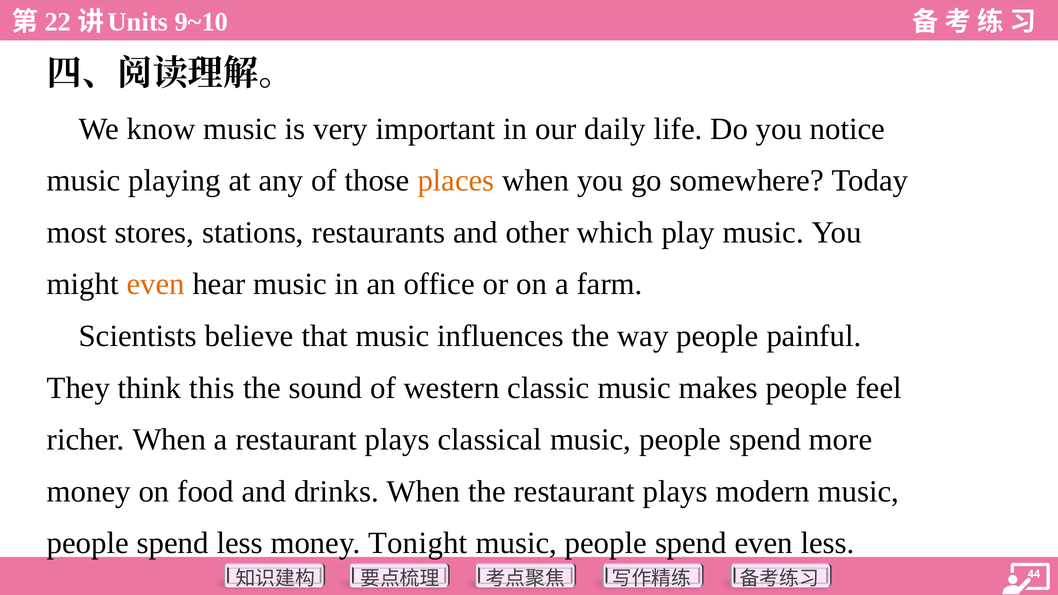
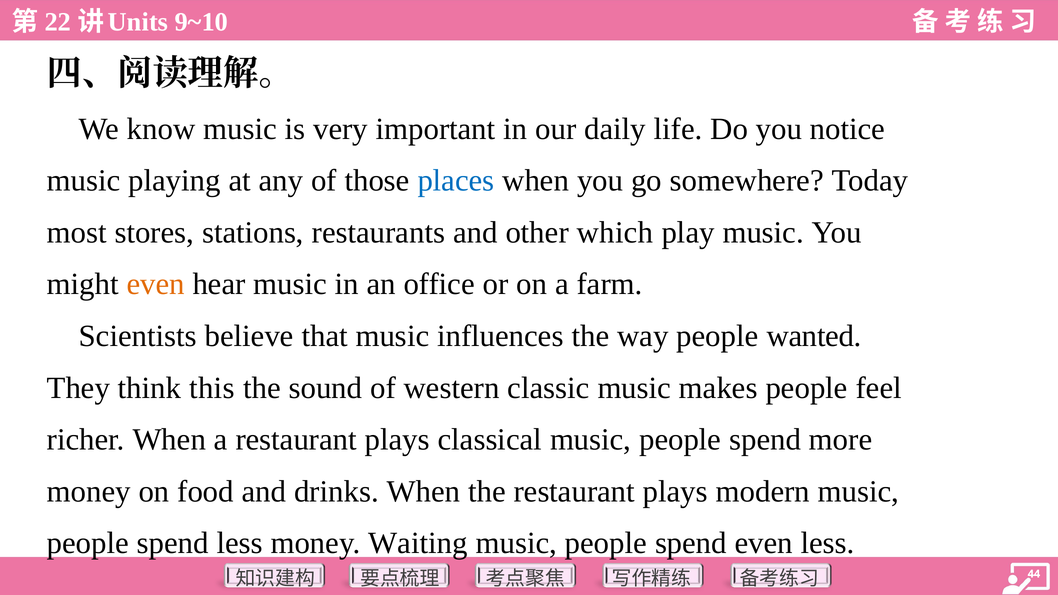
places colour: orange -> blue
painful: painful -> wanted
Tonight: Tonight -> Waiting
